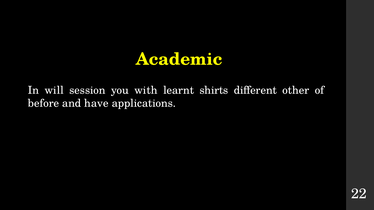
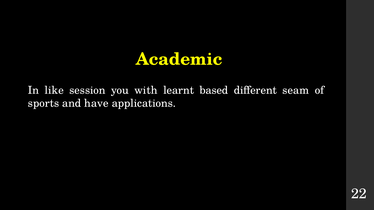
will: will -> like
shirts: shirts -> based
other: other -> seam
before: before -> sports
